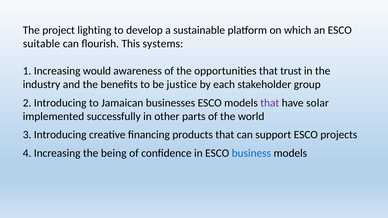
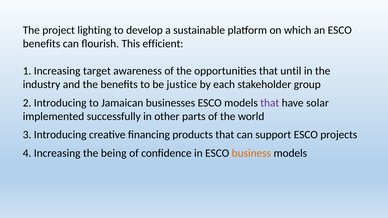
suitable at (41, 44): suitable -> benefits
systems: systems -> efficient
would: would -> target
trust: trust -> until
business colour: blue -> orange
